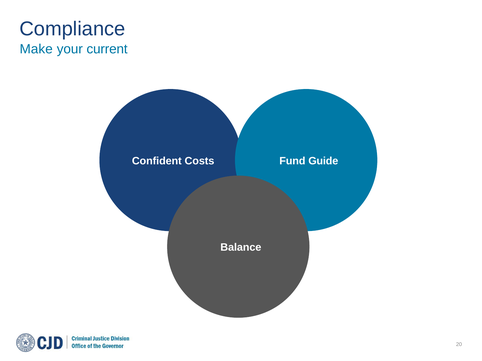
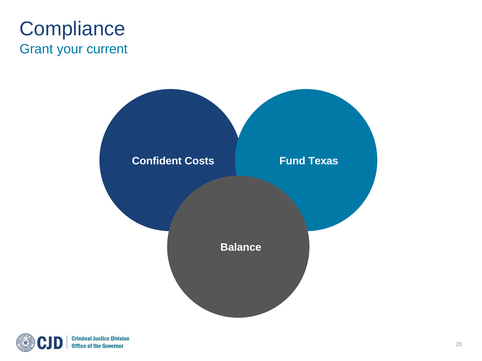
Make: Make -> Grant
Guide: Guide -> Texas
